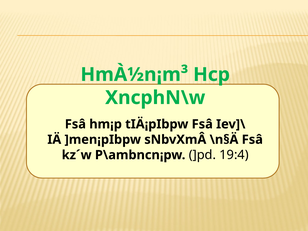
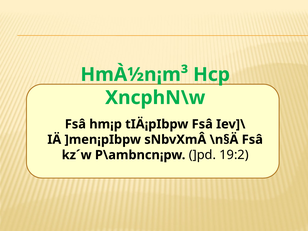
19:4: 19:4 -> 19:2
